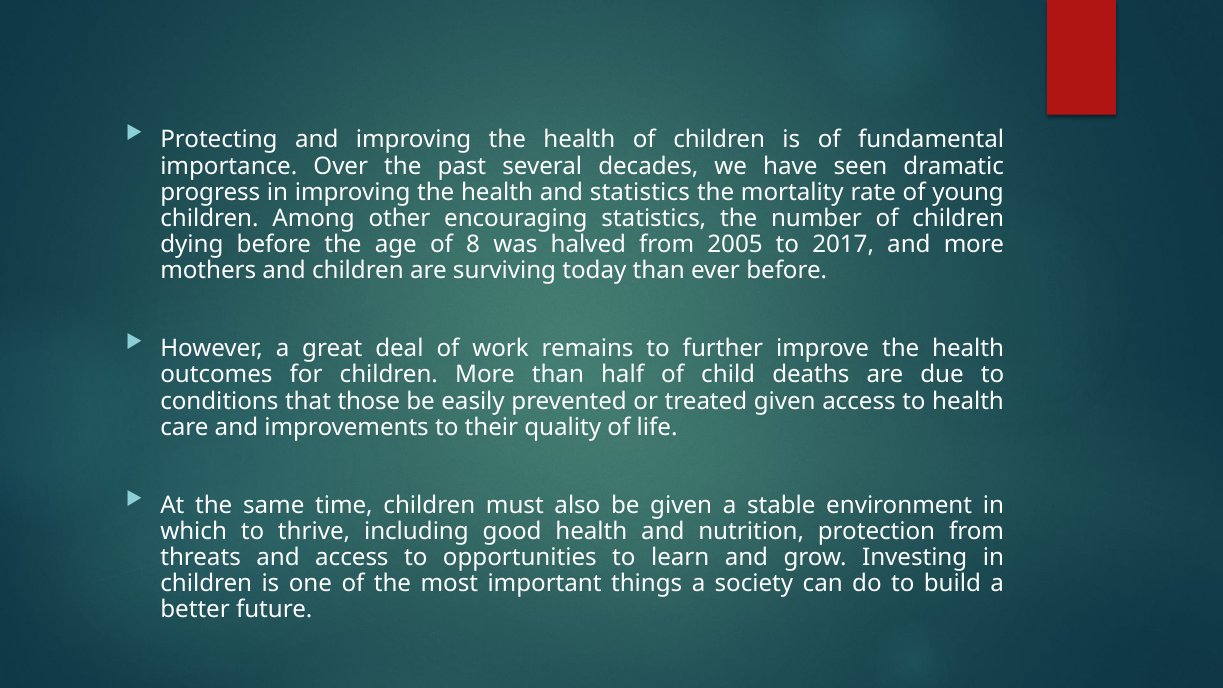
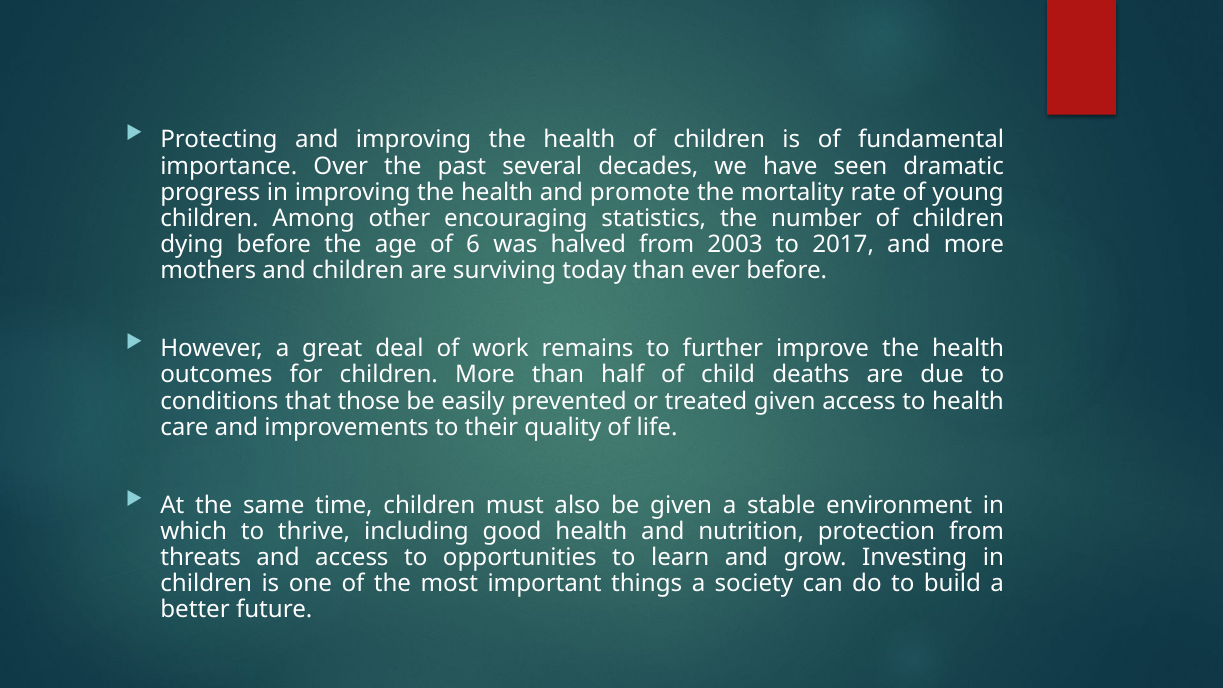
and statistics: statistics -> promote
8: 8 -> 6
2005: 2005 -> 2003
